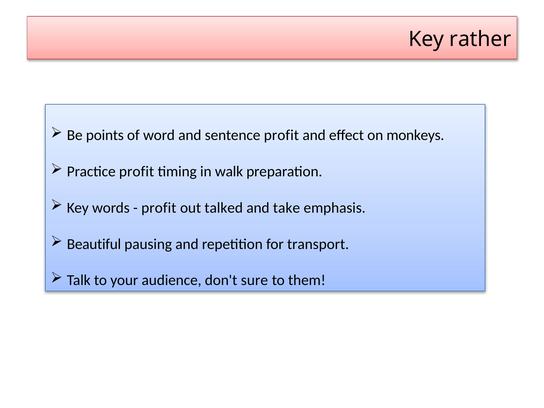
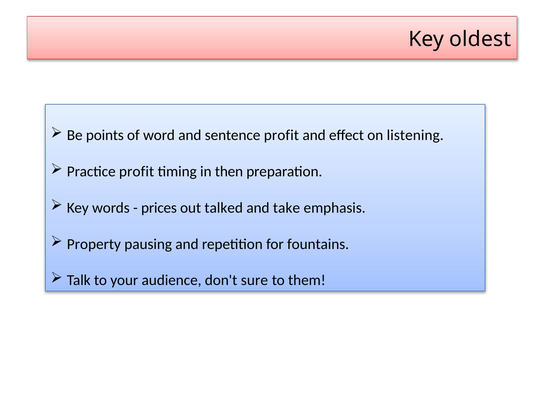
rather: rather -> oldest
monkeys: monkeys -> listening
walk: walk -> then
profit at (159, 208): profit -> prices
Beautiful: Beautiful -> Property
transport: transport -> fountains
